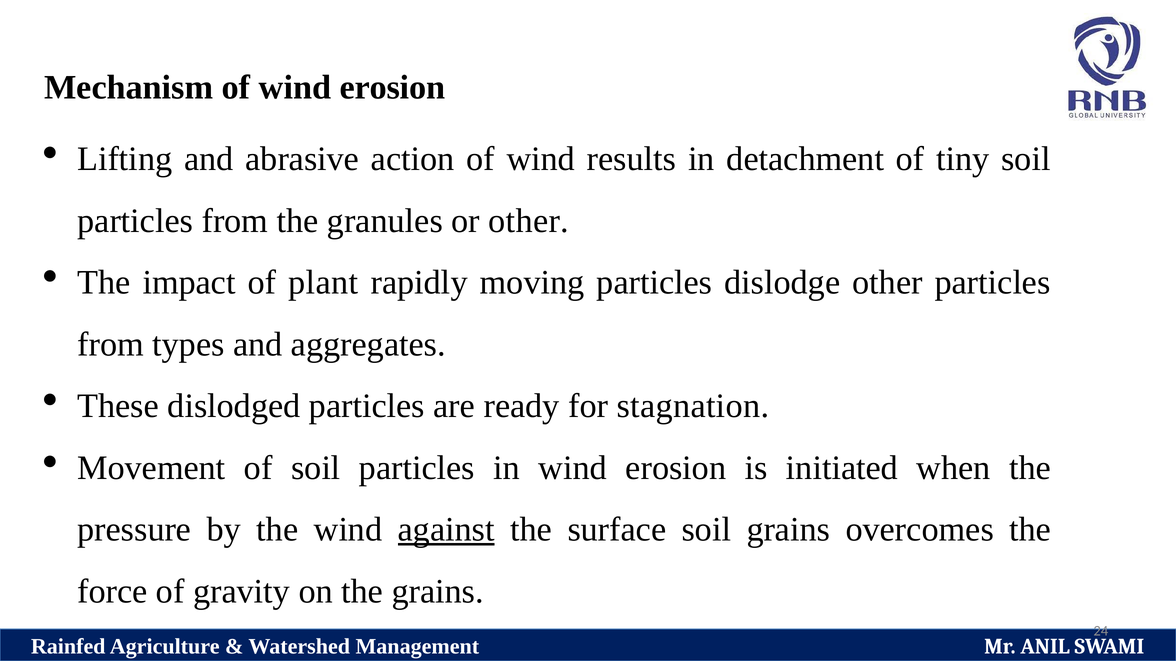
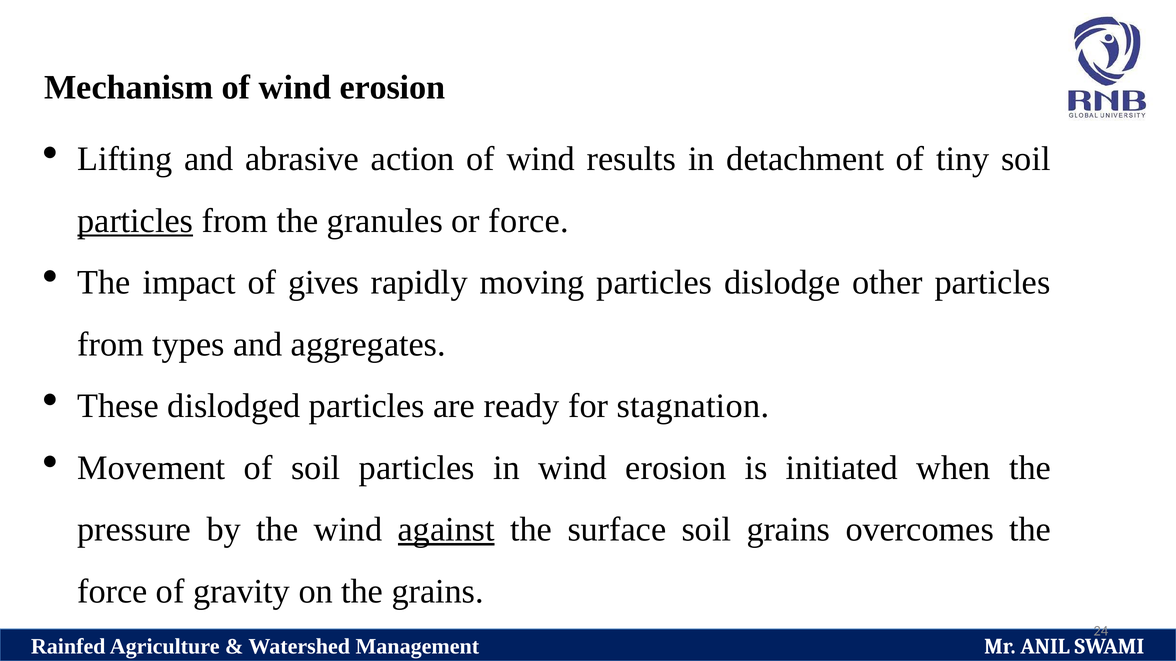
particles at (135, 221) underline: none -> present
or other: other -> force
plant: plant -> gives
